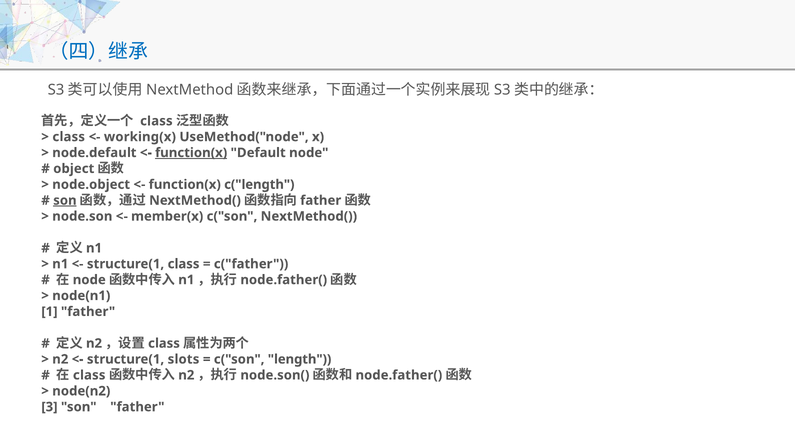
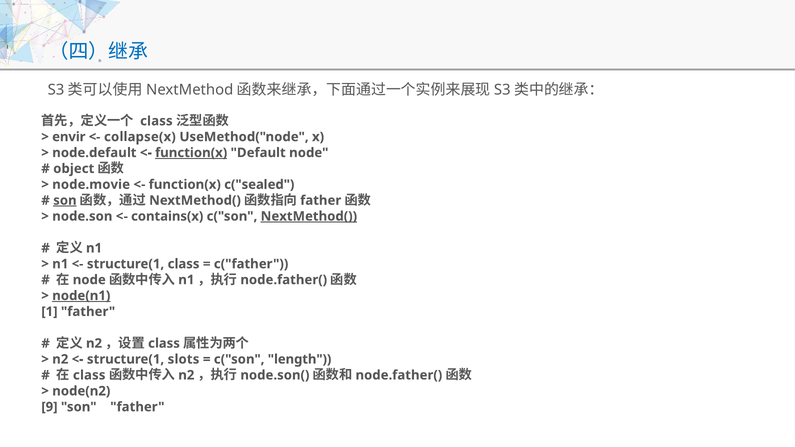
class at (69, 137): class -> envir
working(x: working(x -> collapse(x
node.object: node.object -> node.movie
c("length: c("length -> c("sealed
member(x: member(x -> contains(x
NextMethod( at (309, 216) underline: none -> present
node(n1 underline: none -> present
3: 3 -> 9
